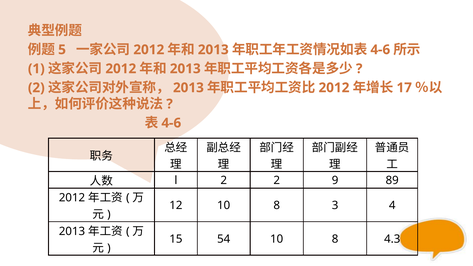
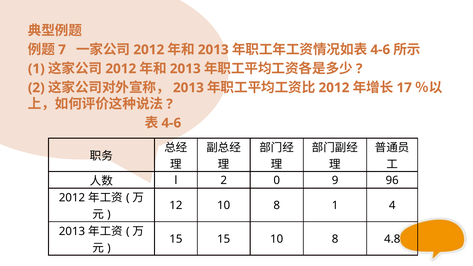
5: 5 -> 7
2 2: 2 -> 0
89: 89 -> 96
8 3: 3 -> 1
15 54: 54 -> 15
4.3: 4.3 -> 4.8
